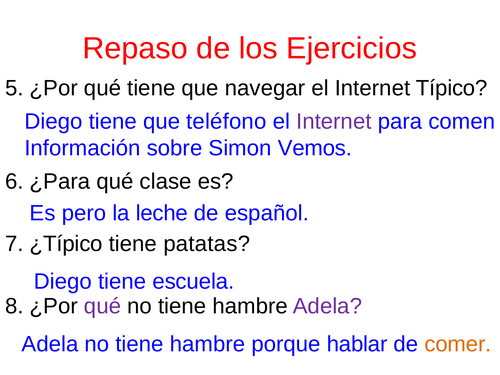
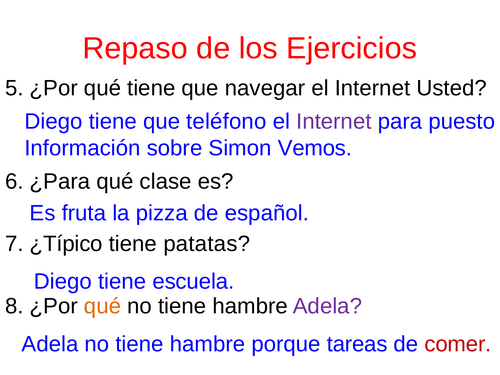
Típico: Típico -> Usted
comen: comen -> puesto
pero: pero -> fruta
leche: leche -> pizza
qué at (103, 306) colour: purple -> orange
hablar: hablar -> tareas
comer colour: orange -> red
